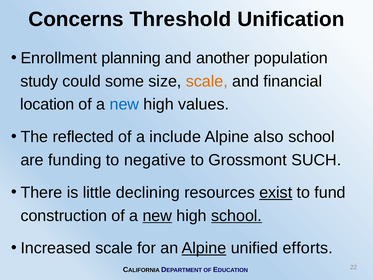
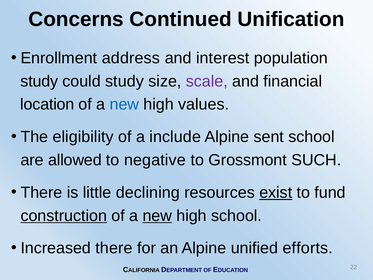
Threshold: Threshold -> Continued
planning: planning -> address
another: another -> interest
could some: some -> study
scale at (207, 81) colour: orange -> purple
reflected: reflected -> eligibility
also: also -> sent
funding: funding -> allowed
construction underline: none -> present
school at (237, 216) underline: present -> none
Increased scale: scale -> there
Alpine at (204, 248) underline: present -> none
